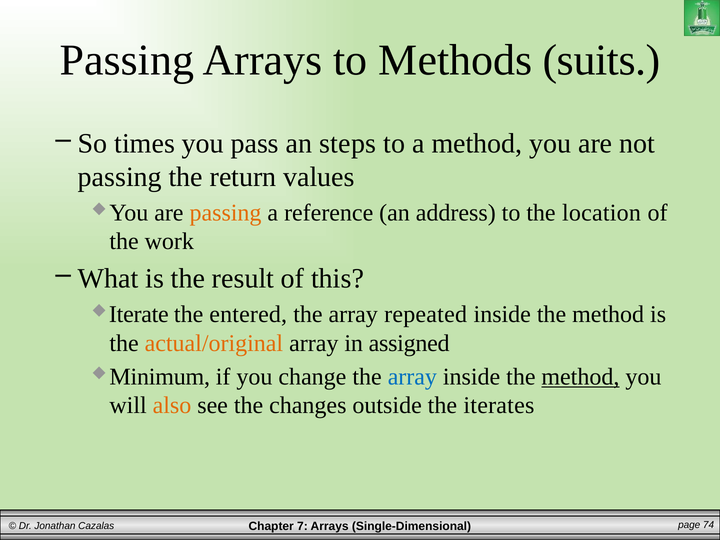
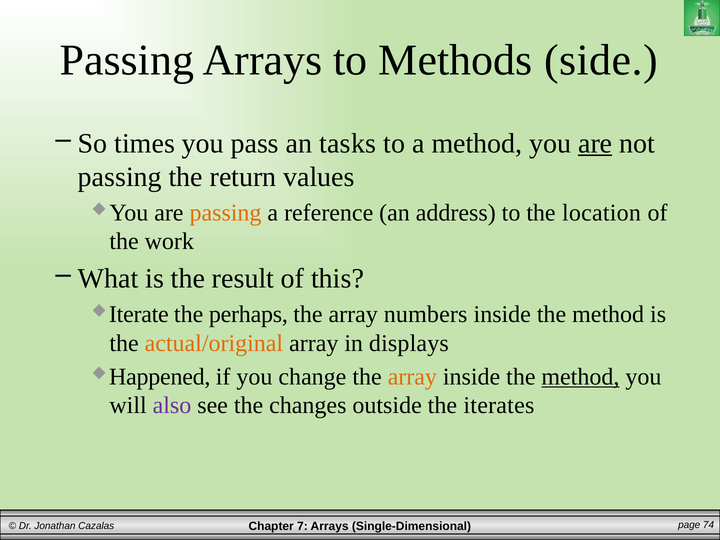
suits: suits -> side
steps: steps -> tasks
are at (595, 143) underline: none -> present
entered: entered -> perhaps
repeated: repeated -> numbers
assigned: assigned -> displays
Minimum: Minimum -> Happened
array at (412, 377) colour: blue -> orange
also colour: orange -> purple
